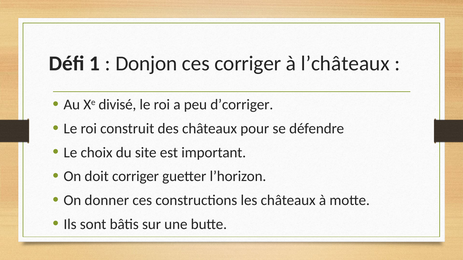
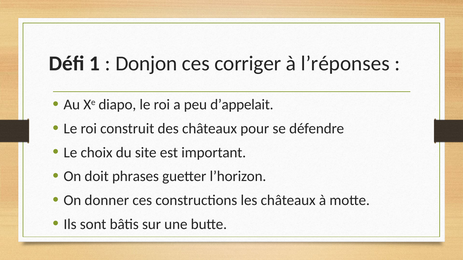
l’châteaux: l’châteaux -> l’réponses
divisé: divisé -> diapo
d’corriger: d’corriger -> d’appelait
doit corriger: corriger -> phrases
